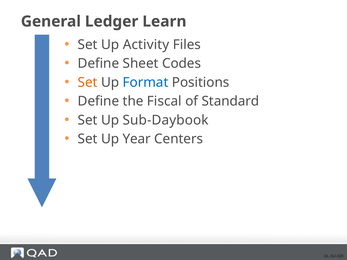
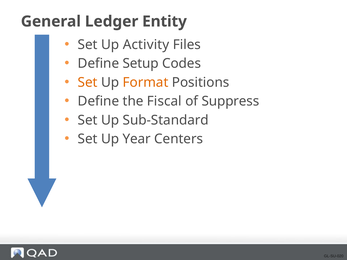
Learn: Learn -> Entity
Sheet: Sheet -> Setup
Format colour: blue -> orange
Standard: Standard -> Suppress
Sub-Daybook: Sub-Daybook -> Sub-Standard
